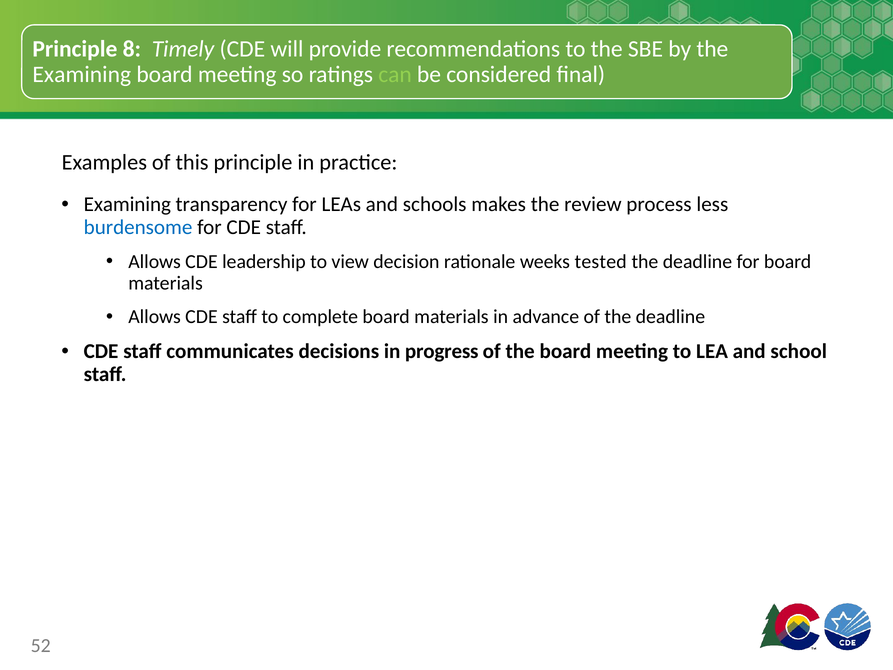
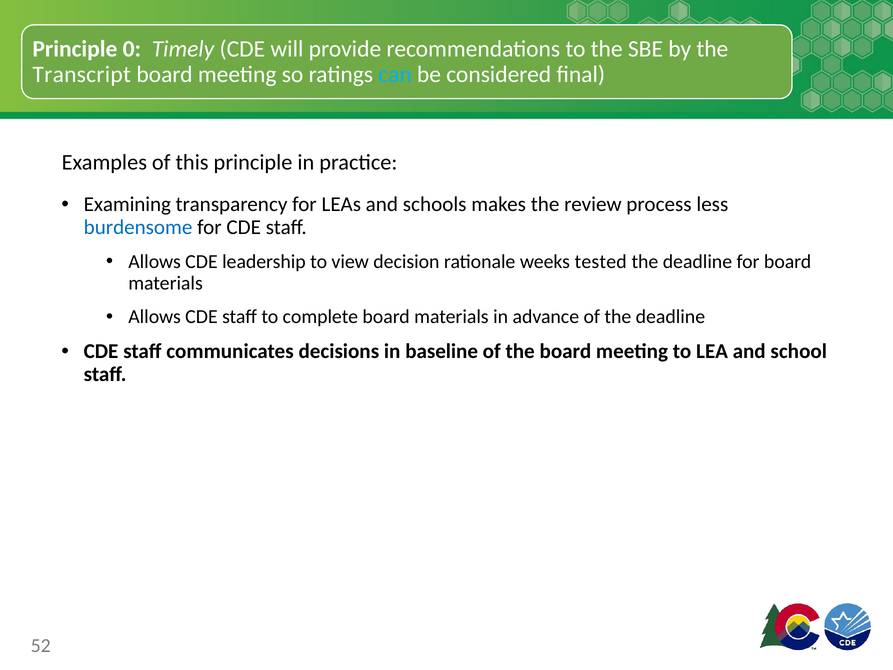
8: 8 -> 0
Examining at (82, 74): Examining -> Transcript
can colour: light green -> light blue
progress: progress -> baseline
